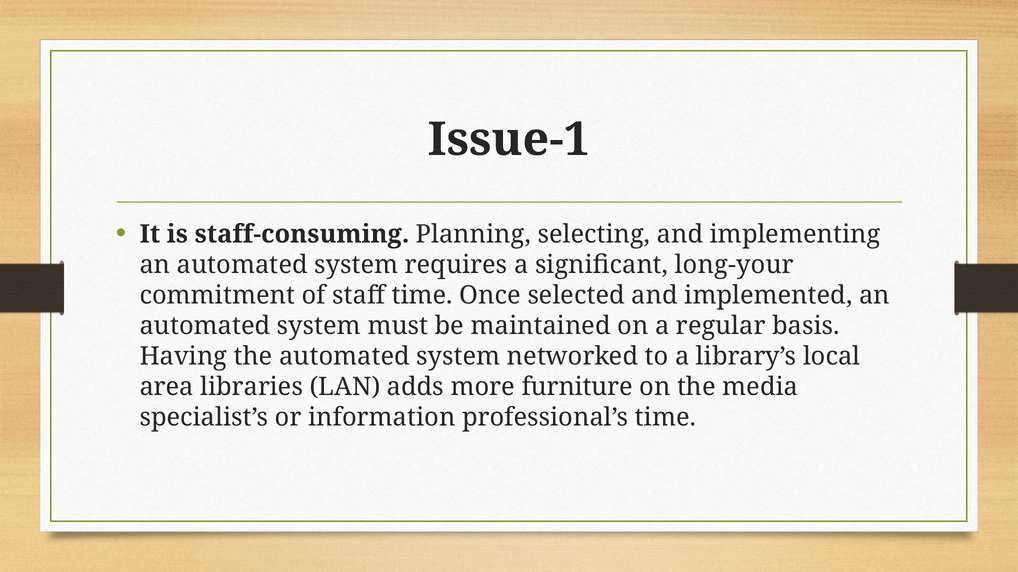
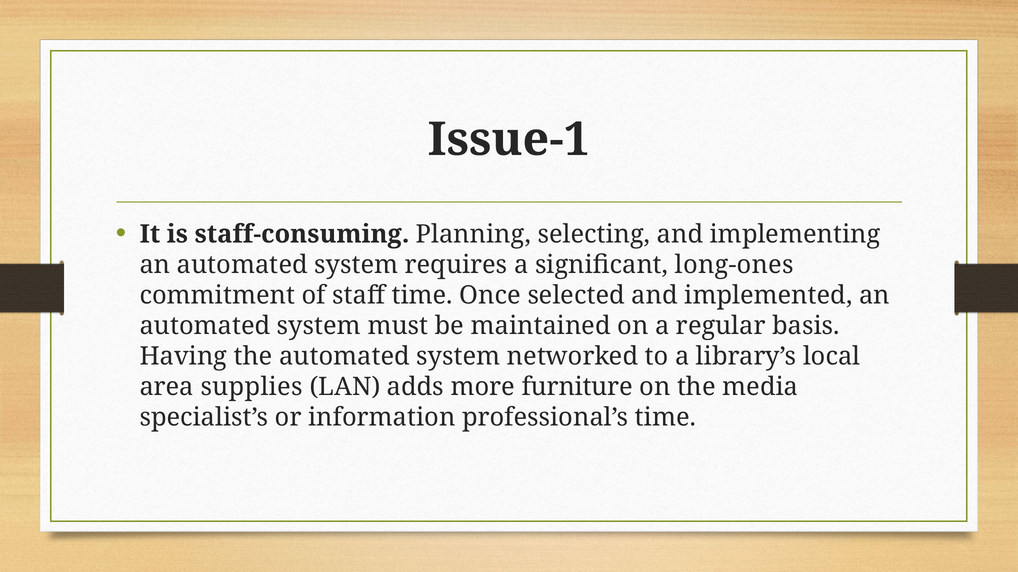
long-your: long-your -> long-ones
libraries: libraries -> supplies
